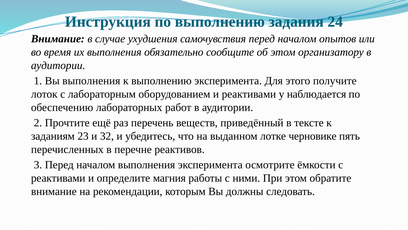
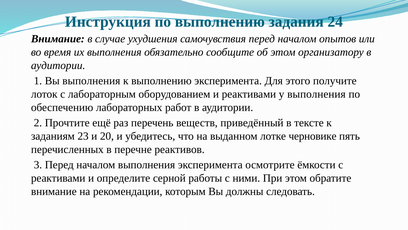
у наблюдается: наблюдается -> выполнения
32: 32 -> 20
магния: магния -> серной
